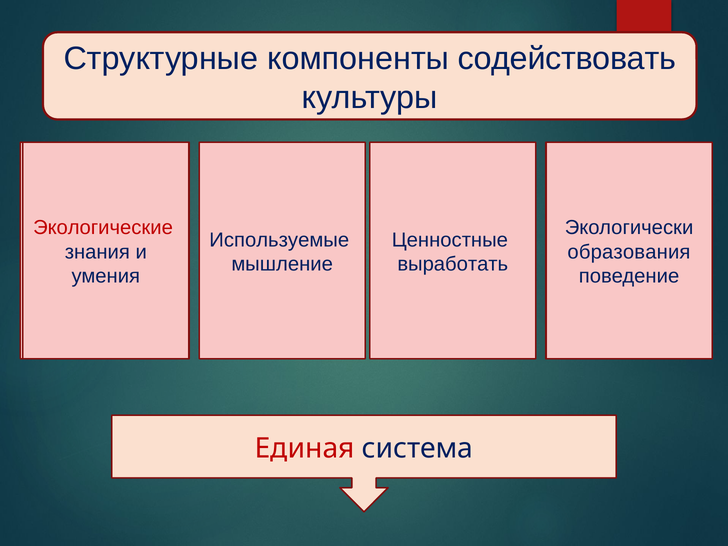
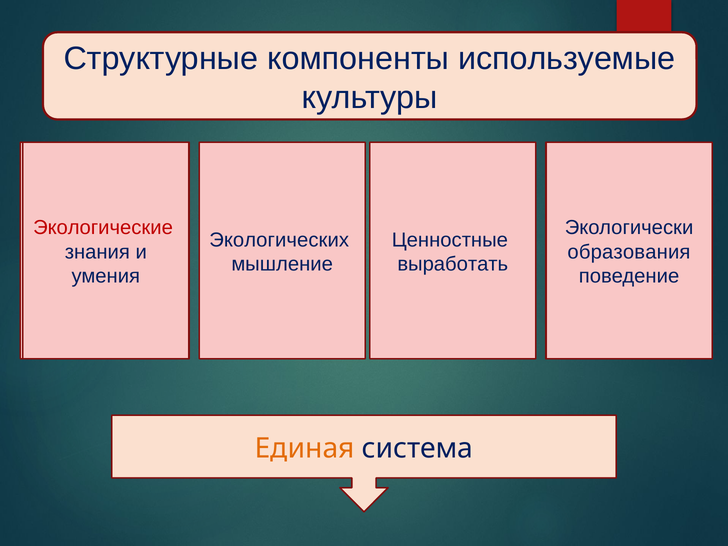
содействовать: содействовать -> используемые
Используемые: Используемые -> Экологических
Единая colour: red -> orange
